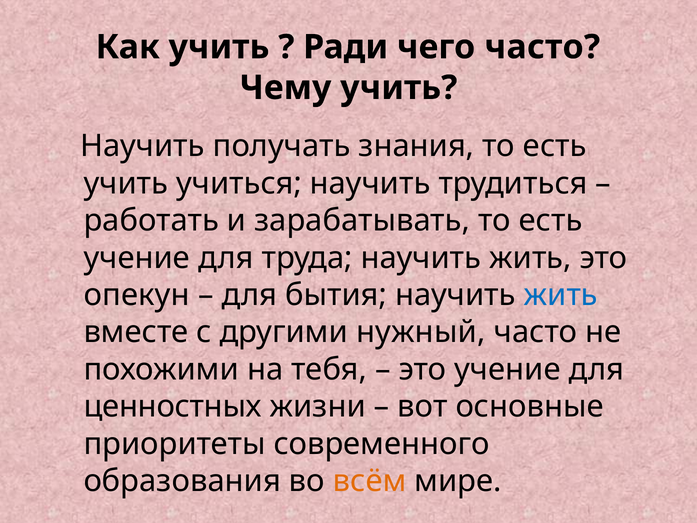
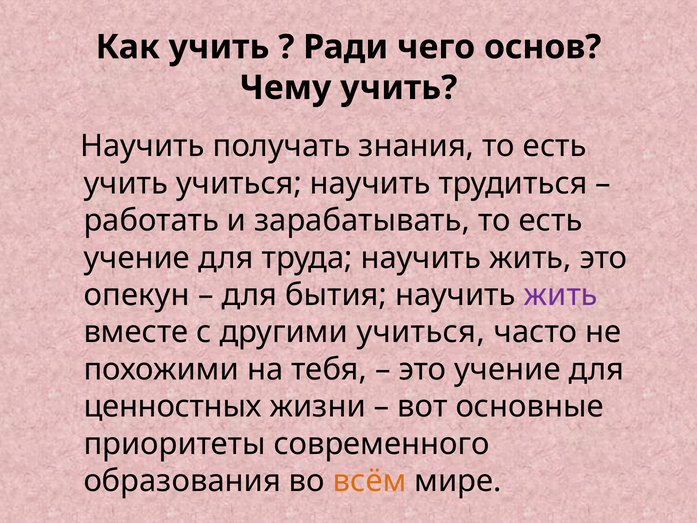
чего часто: часто -> основ
жить at (561, 295) colour: blue -> purple
другими нужный: нужный -> учиться
